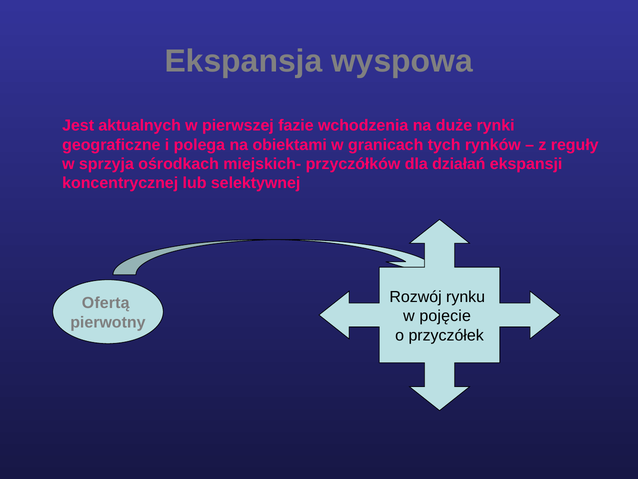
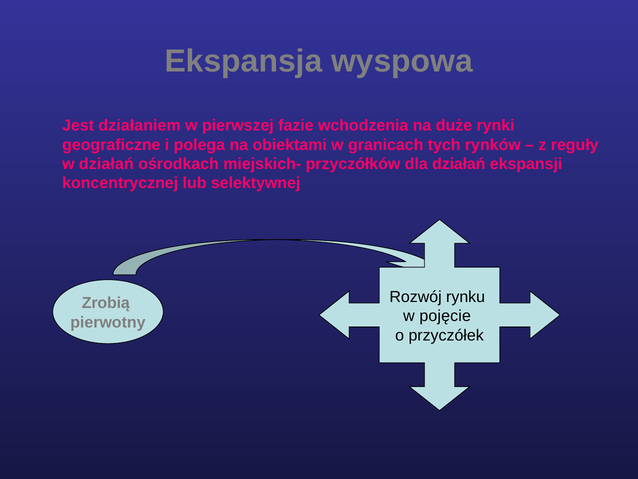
aktualnych: aktualnych -> działaniem
w sprzyja: sprzyja -> działań
Ofertą: Ofertą -> Zrobią
